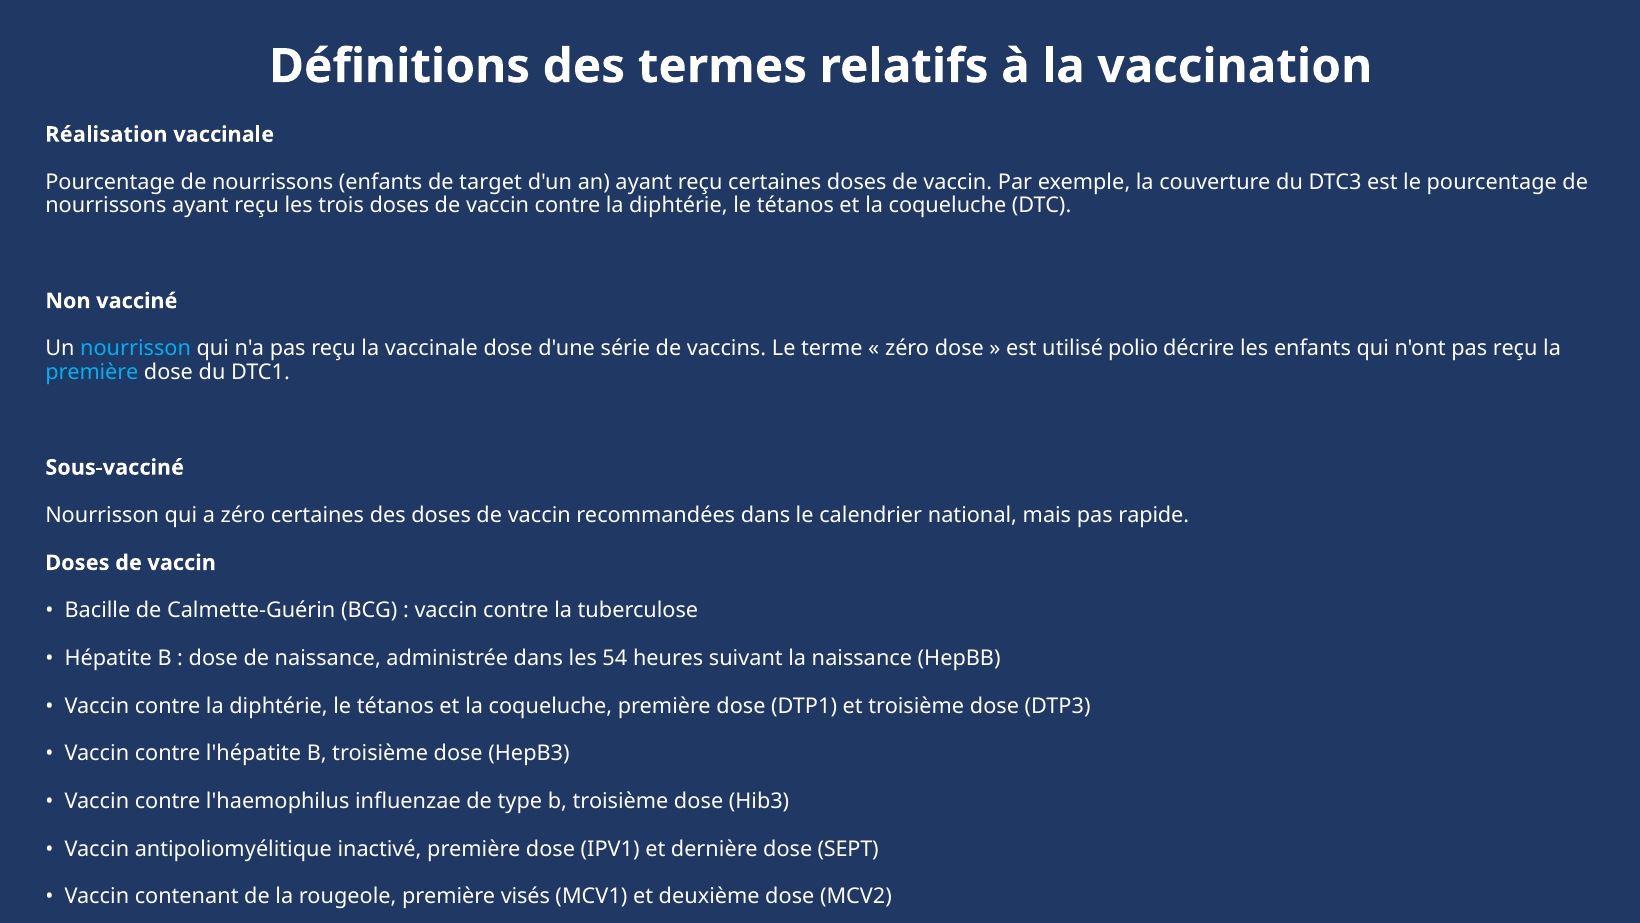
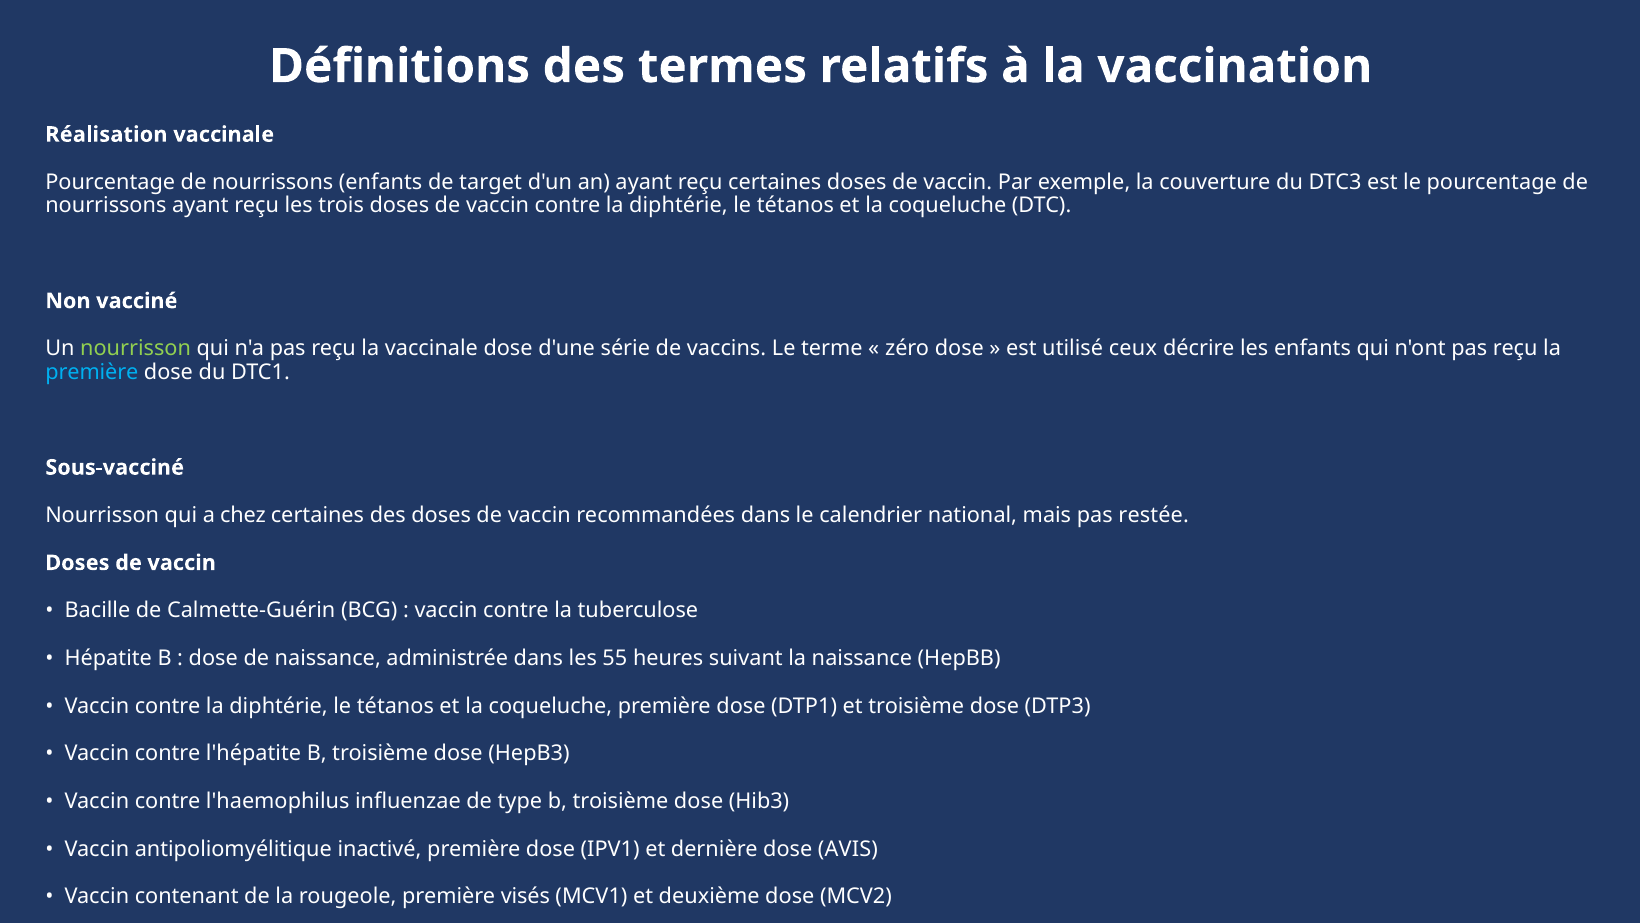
nourrisson at (136, 349) colour: light blue -> light green
polio: polio -> ceux
a zéro: zéro -> chez
rapide: rapide -> restée
54: 54 -> 55
SEPT: SEPT -> AVIS
